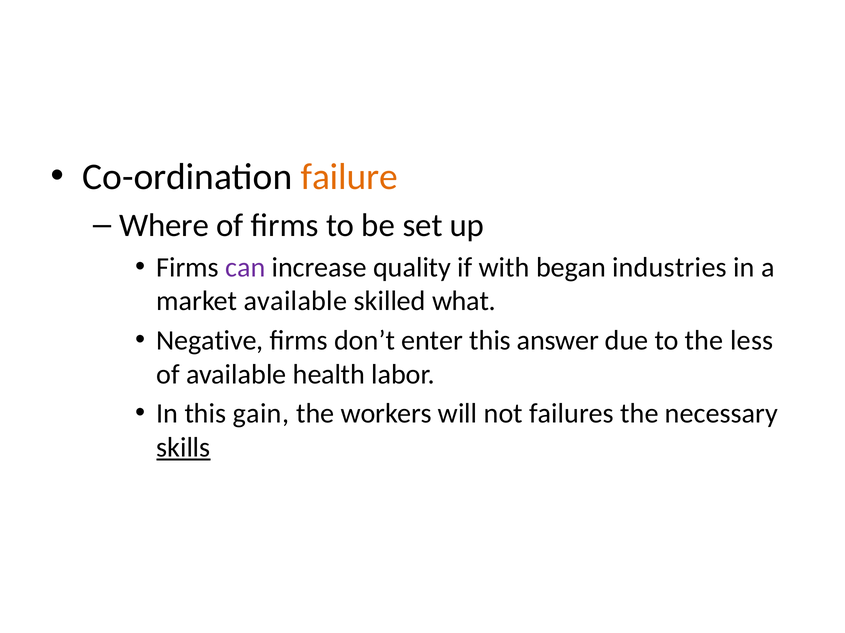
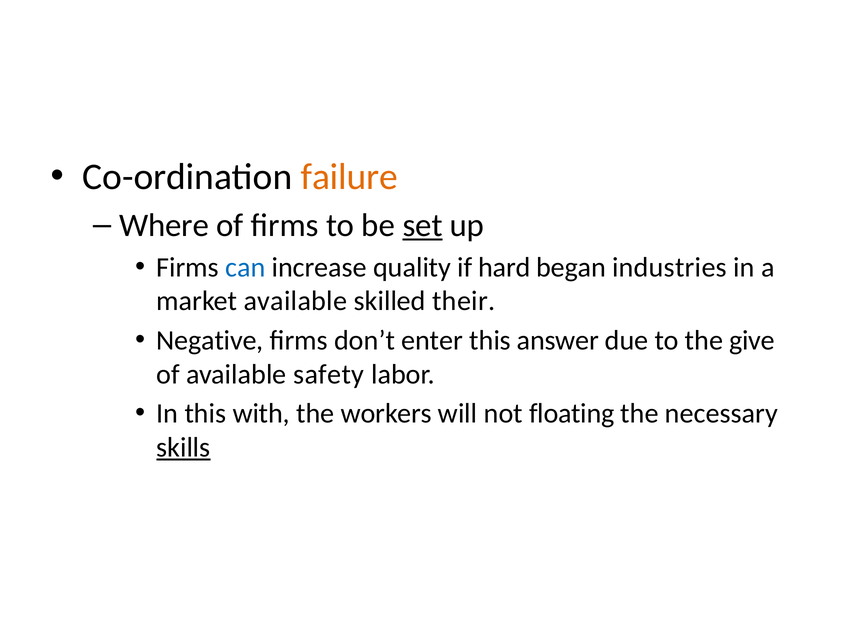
set underline: none -> present
can colour: purple -> blue
with: with -> hard
what: what -> their
less: less -> give
health: health -> safety
gain: gain -> with
failures: failures -> floating
